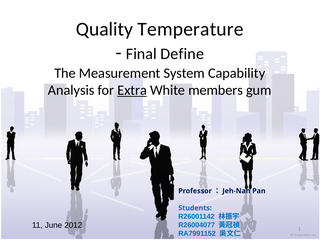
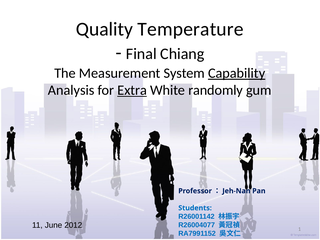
Define: Define -> Chiang
Capability underline: none -> present
members: members -> randomly
